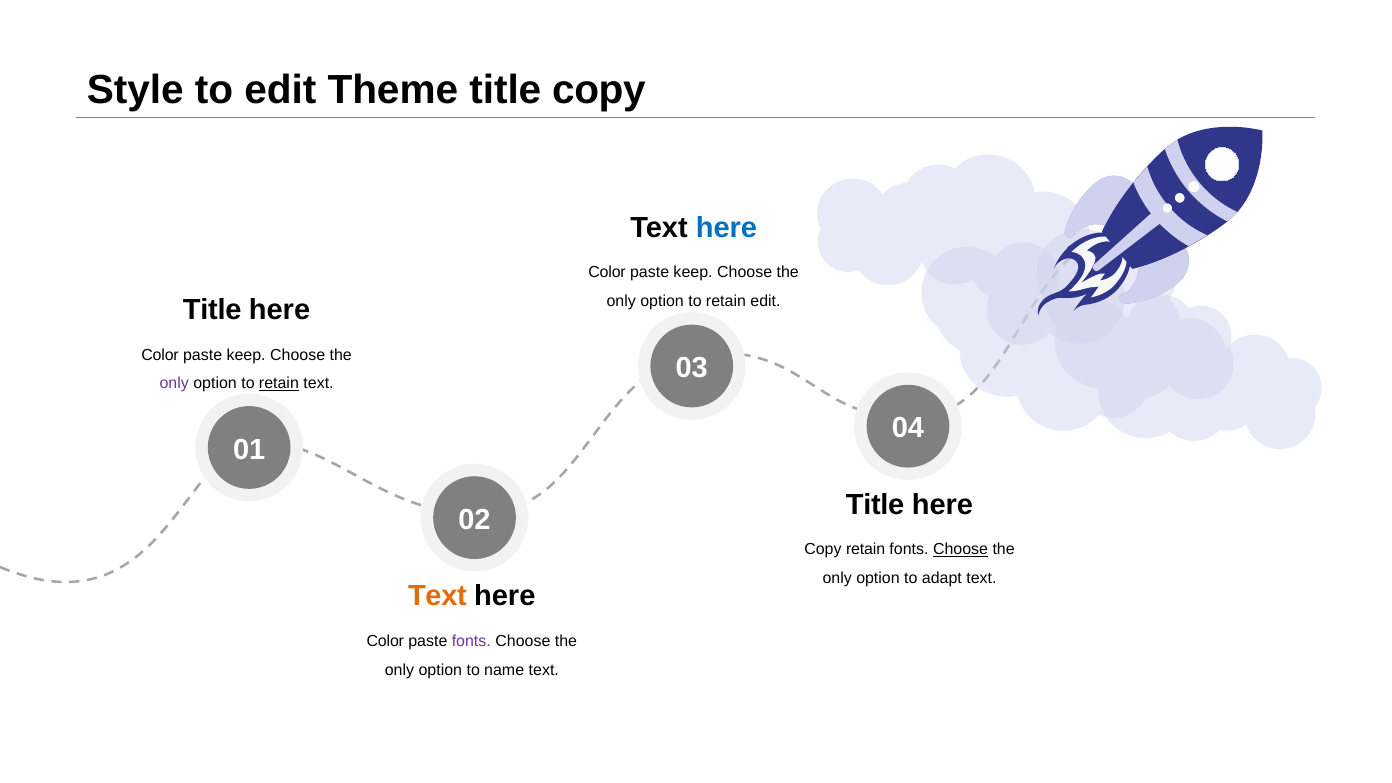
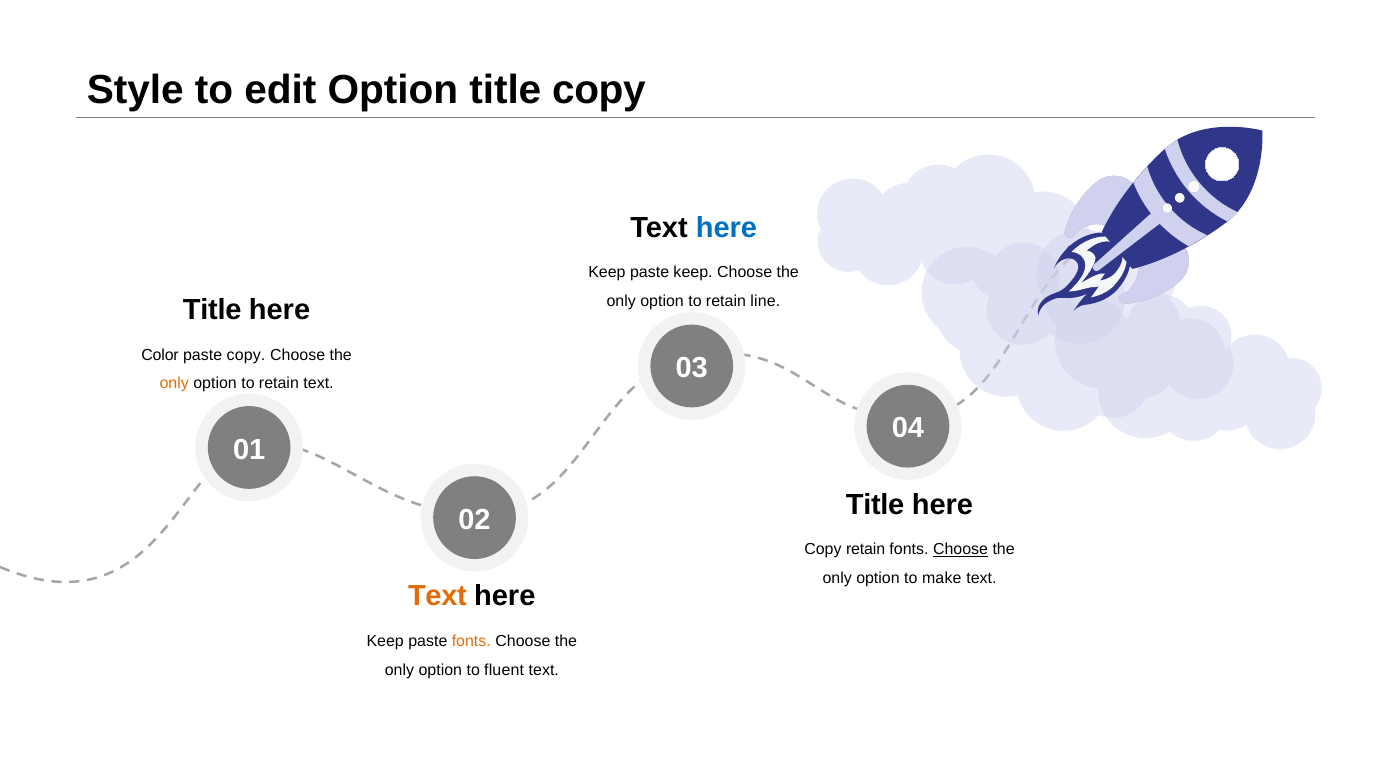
edit Theme: Theme -> Option
Color at (607, 273): Color -> Keep
retain edit: edit -> line
keep at (246, 355): keep -> copy
only at (174, 384) colour: purple -> orange
retain at (279, 384) underline: present -> none
adapt: adapt -> make
Color at (385, 641): Color -> Keep
fonts at (471, 641) colour: purple -> orange
name: name -> fluent
